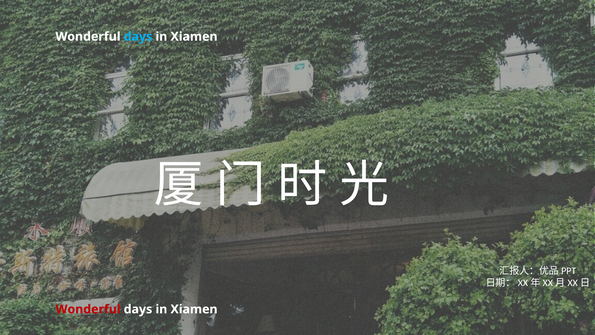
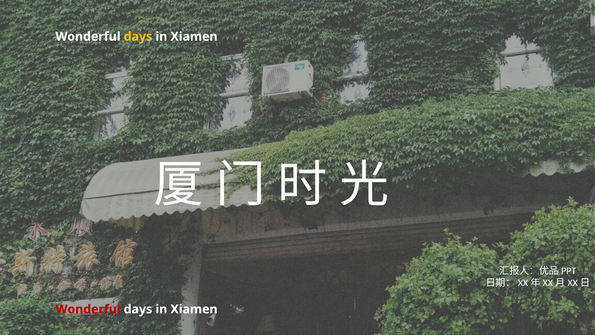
days at (138, 37) colour: light blue -> yellow
